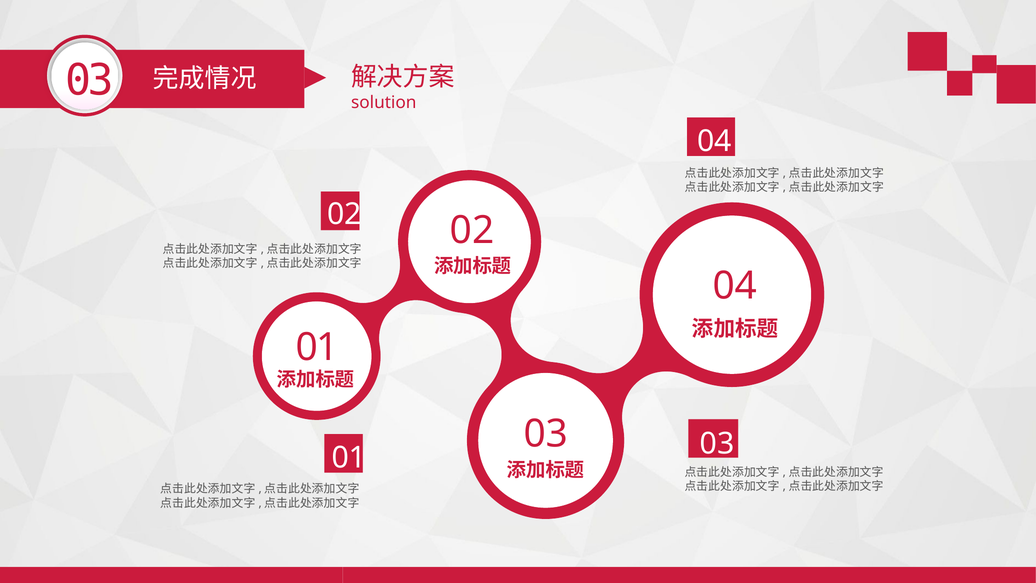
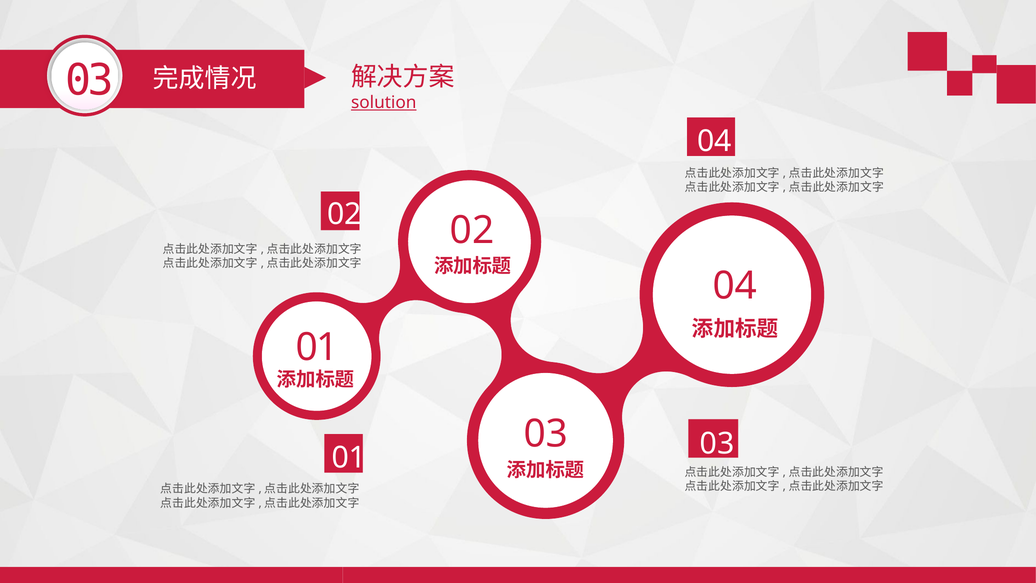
solution underline: none -> present
